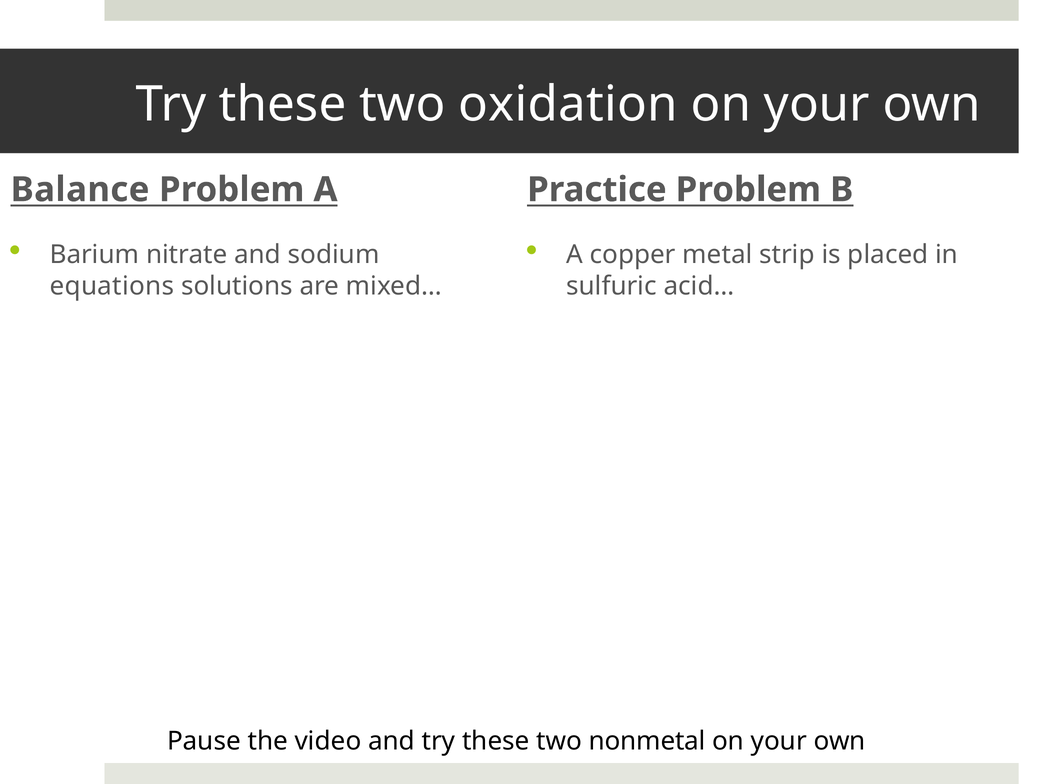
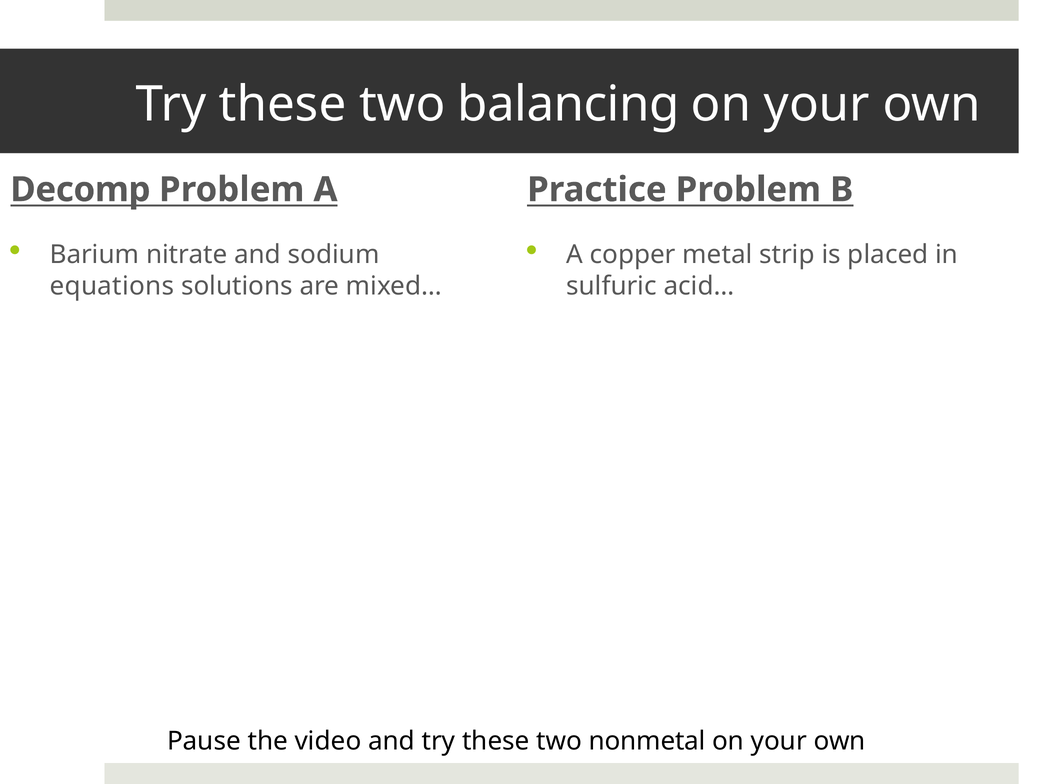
oxidation: oxidation -> balancing
Balance: Balance -> Decomp
